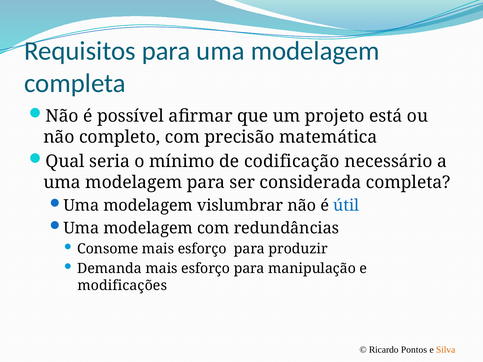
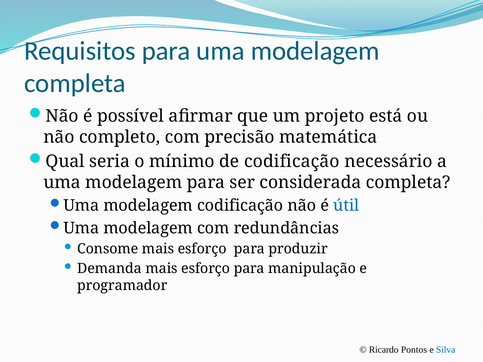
modelagem vislumbrar: vislumbrar -> codificação
modificações: modificações -> programador
Silva colour: orange -> blue
